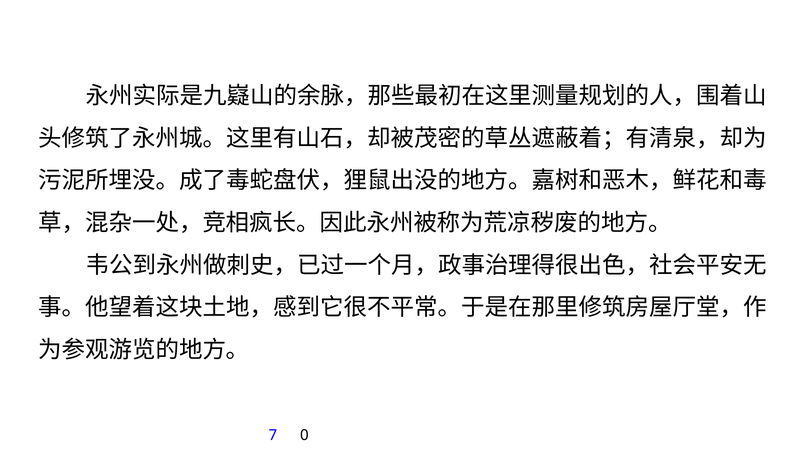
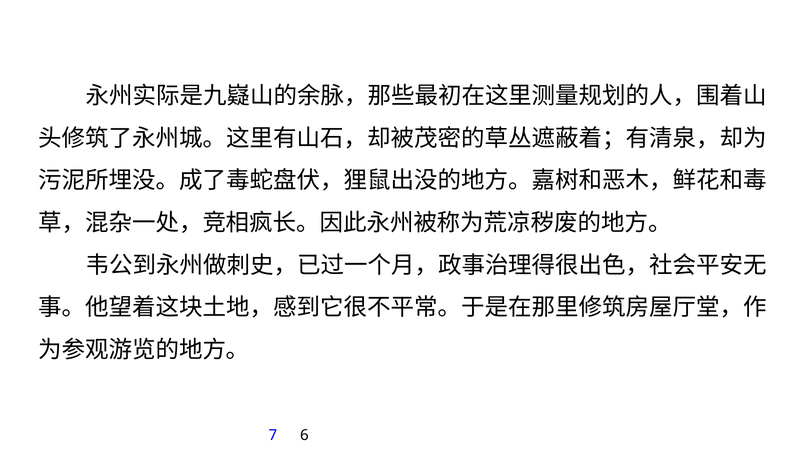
0: 0 -> 6
